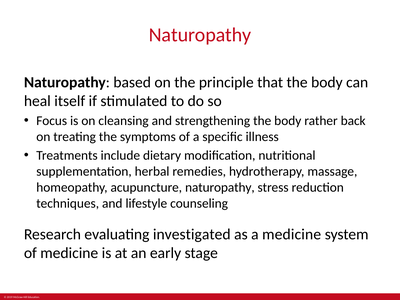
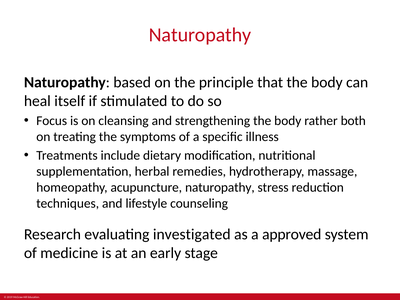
back: back -> both
a medicine: medicine -> approved
